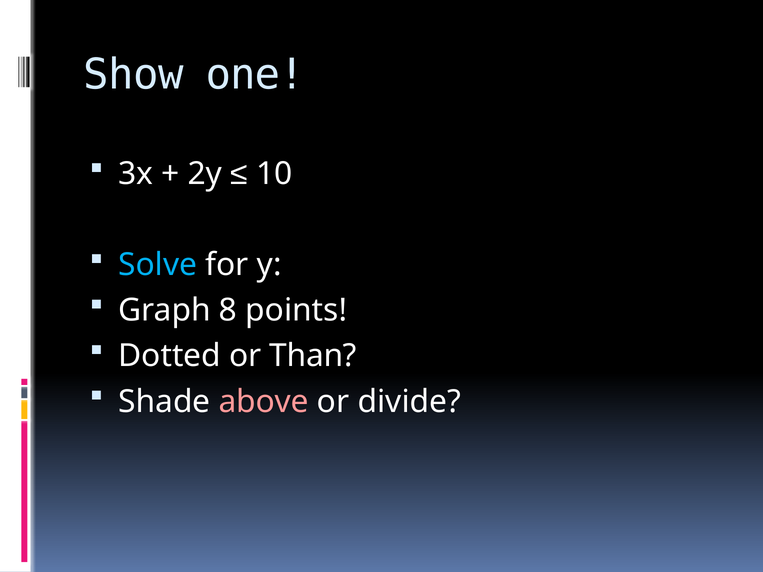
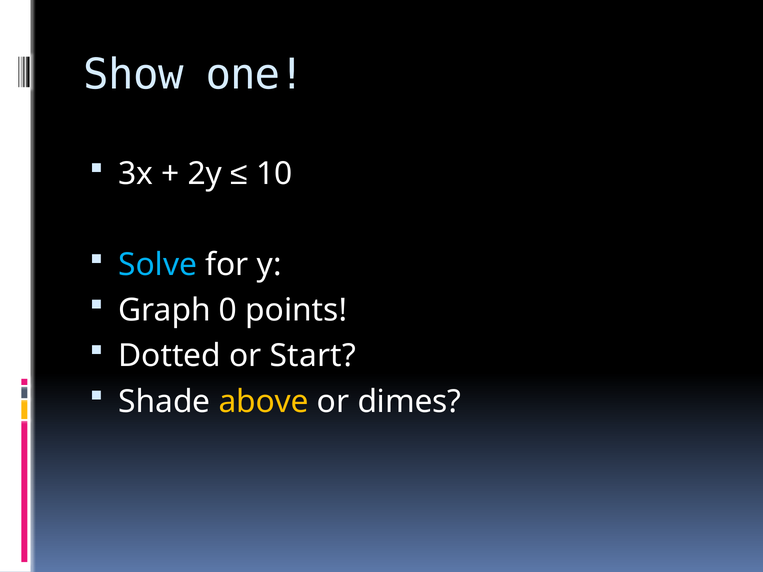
8: 8 -> 0
Than: Than -> Start
above colour: pink -> yellow
divide: divide -> dimes
